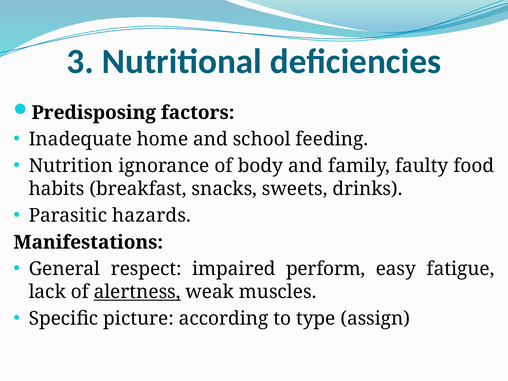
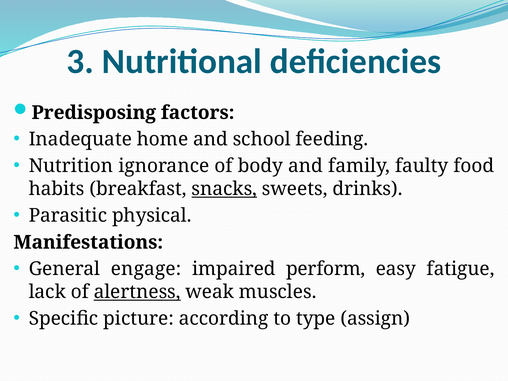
snacks underline: none -> present
hazards: hazards -> physical
respect: respect -> engage
